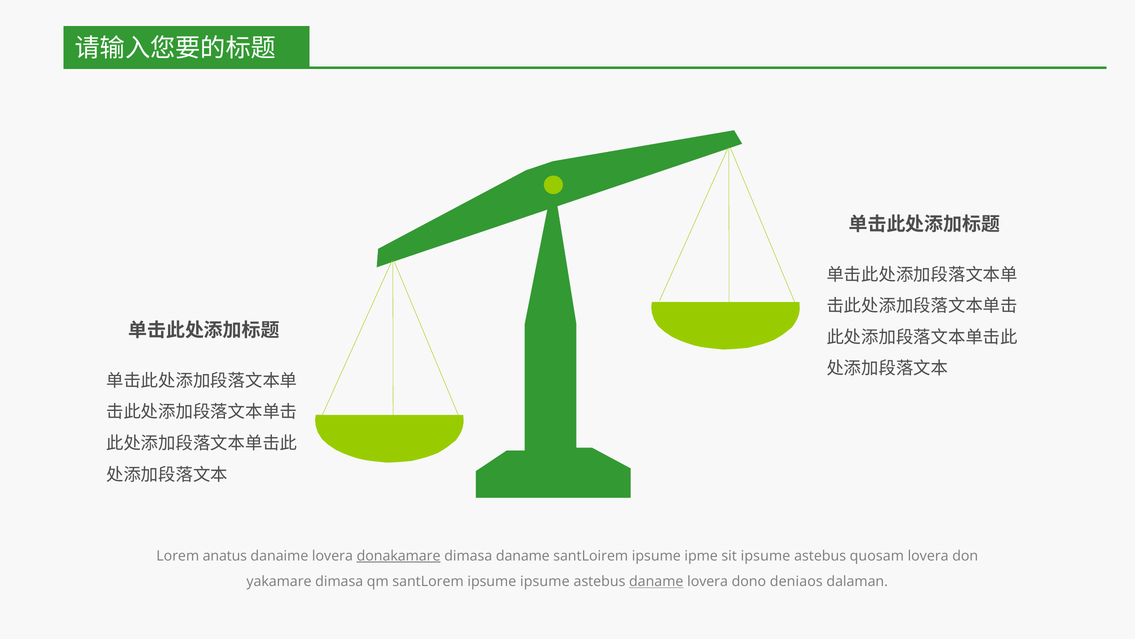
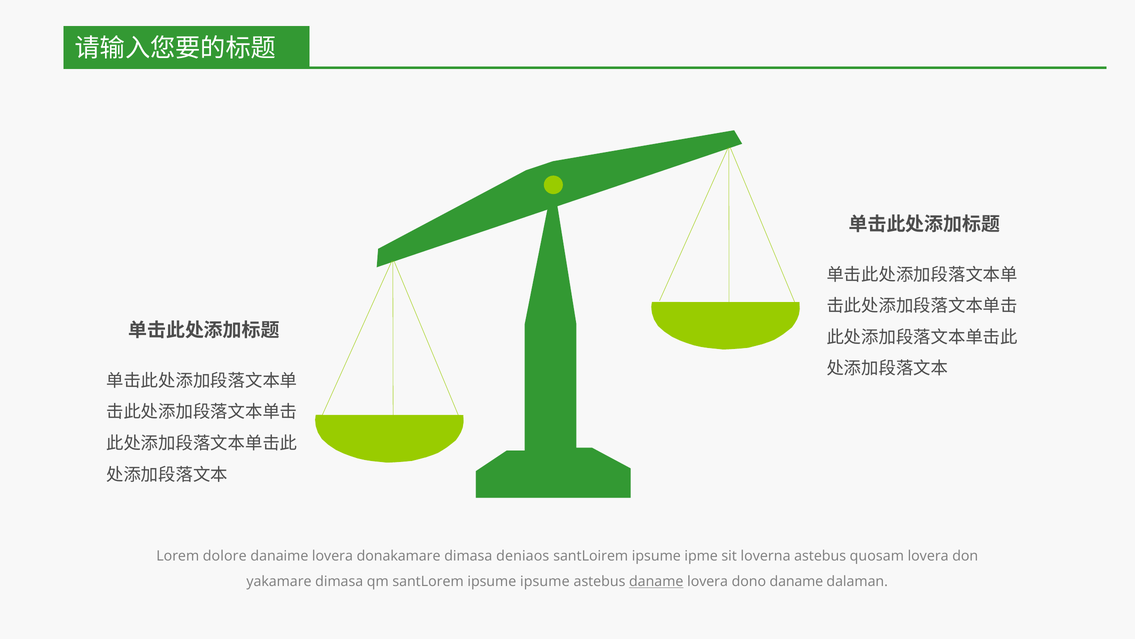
anatus: anatus -> dolore
donakamare underline: present -> none
dimasa daname: daname -> deniaos
sit ipsume: ipsume -> loverna
dono deniaos: deniaos -> daname
